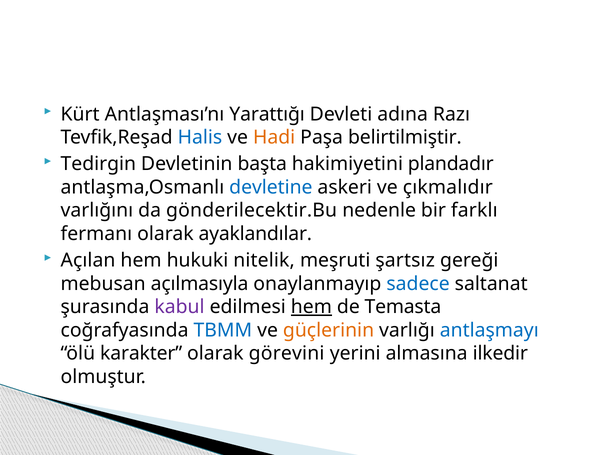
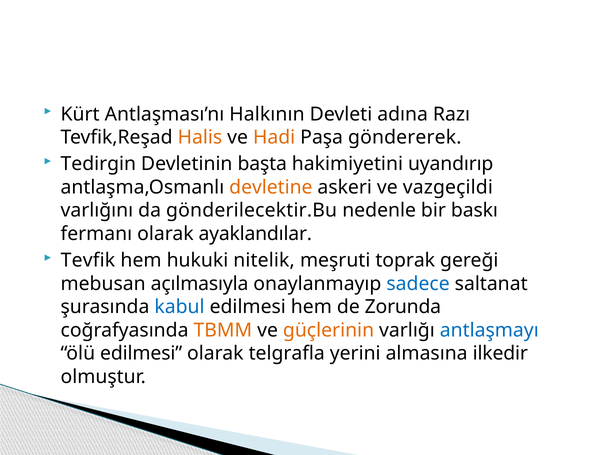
Yarattığı: Yarattığı -> Halkının
Halis colour: blue -> orange
belirtilmiştir: belirtilmiştir -> göndererek
plandadır: plandadır -> uyandırıp
devletine colour: blue -> orange
çıkmalıdır: çıkmalıdır -> vazgeçildi
farklı: farklı -> baskı
Açılan: Açılan -> Tevfik
şartsız: şartsız -> toprak
kabul colour: purple -> blue
hem at (311, 307) underline: present -> none
Temasta: Temasta -> Zorunda
TBMM colour: blue -> orange
ölü karakter: karakter -> edilmesi
görevini: görevini -> telgrafla
